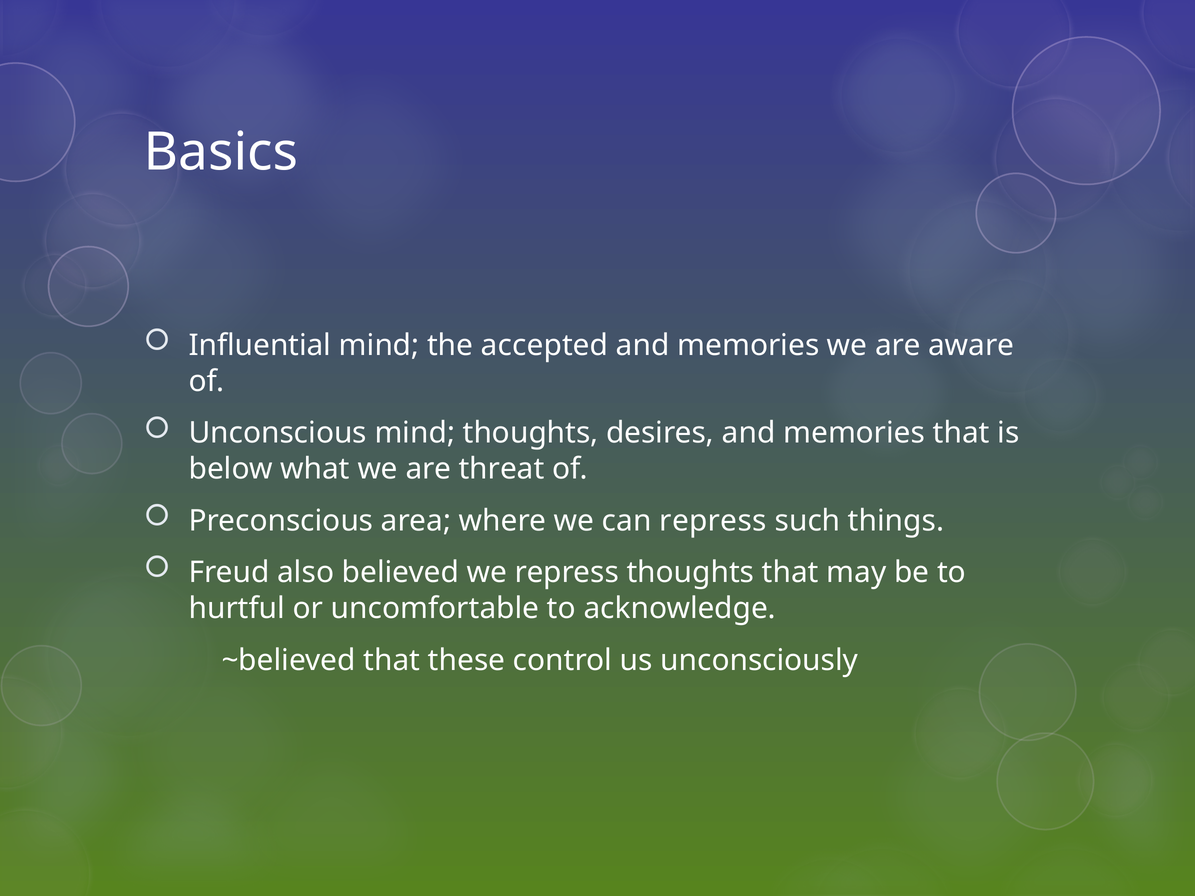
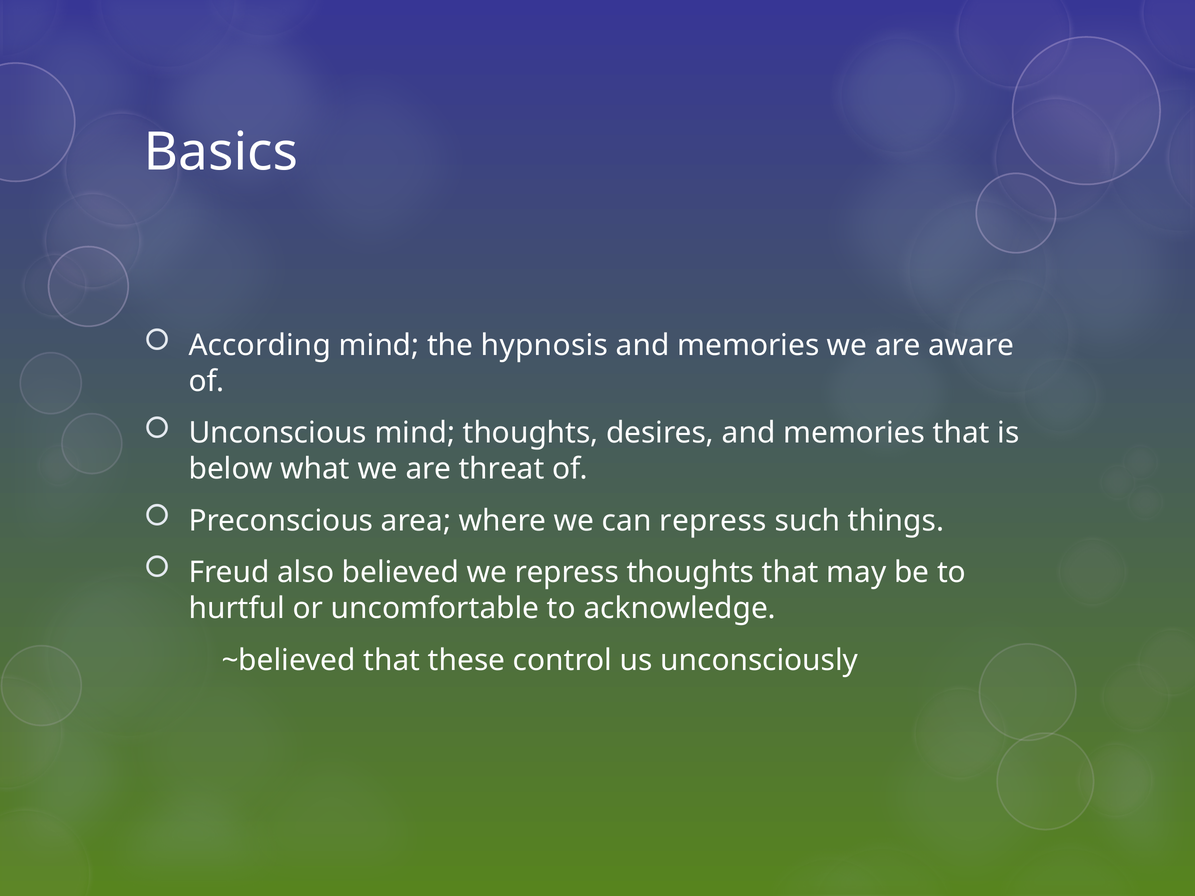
Influential: Influential -> According
accepted: accepted -> hypnosis
